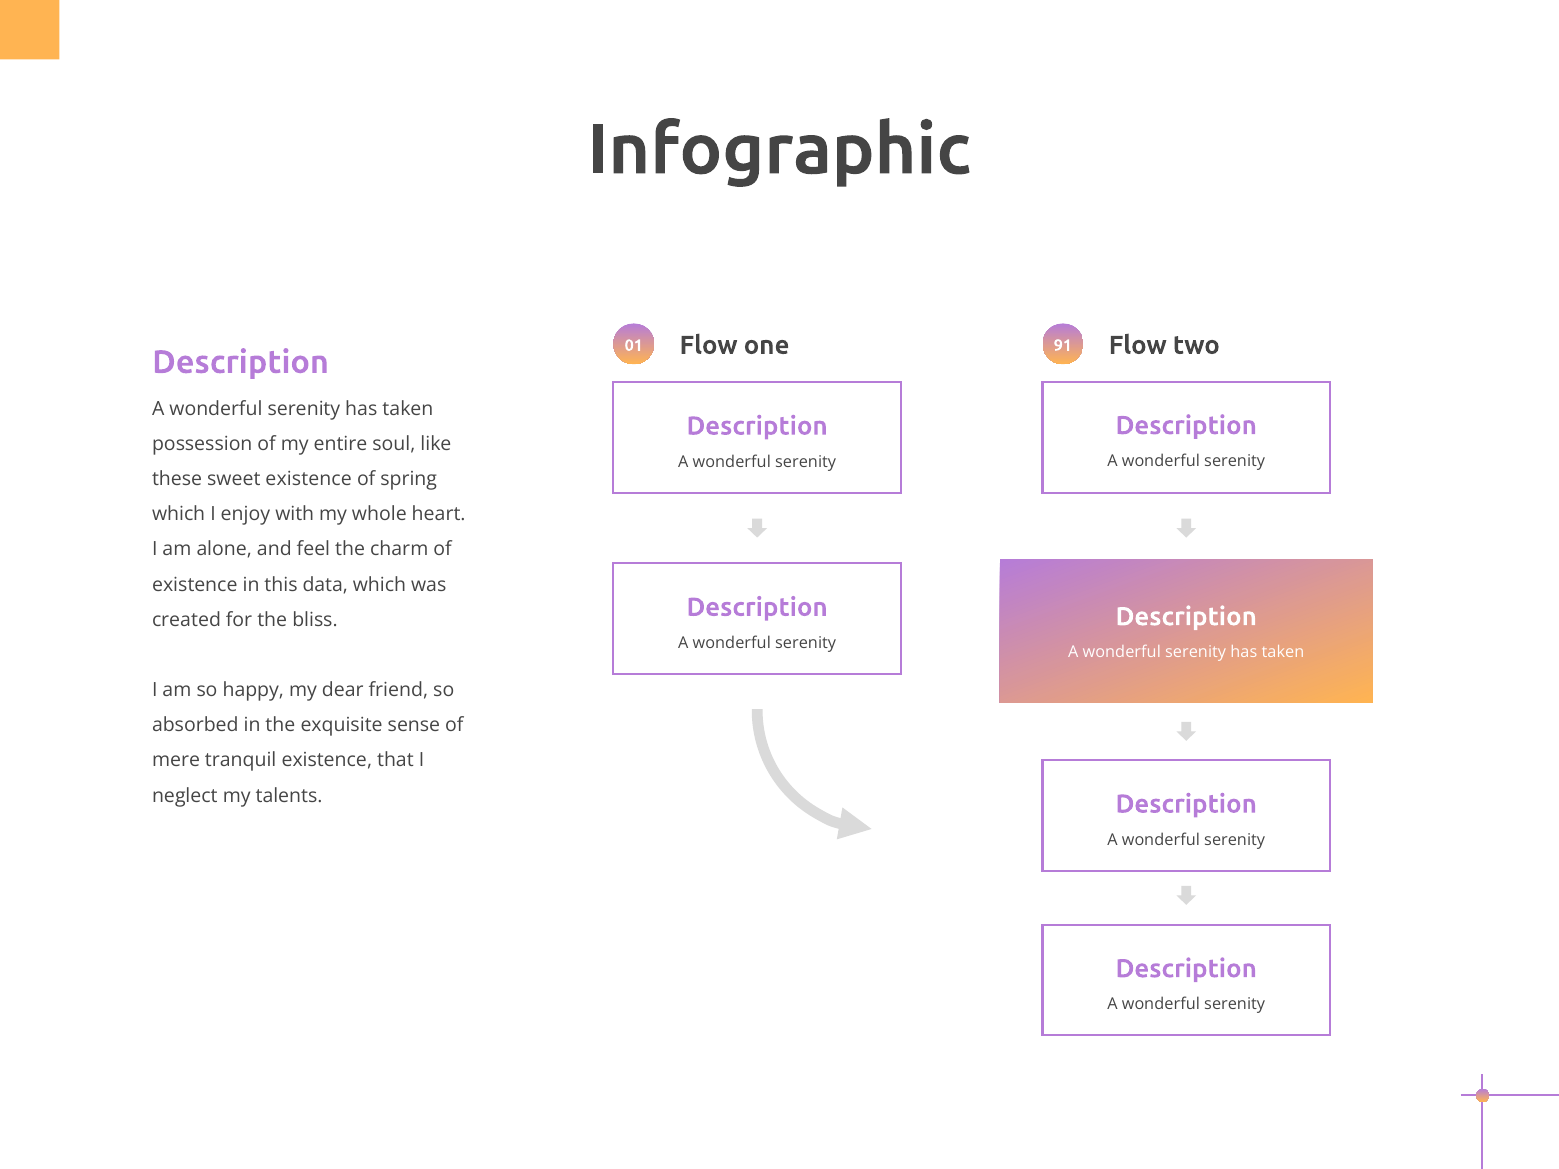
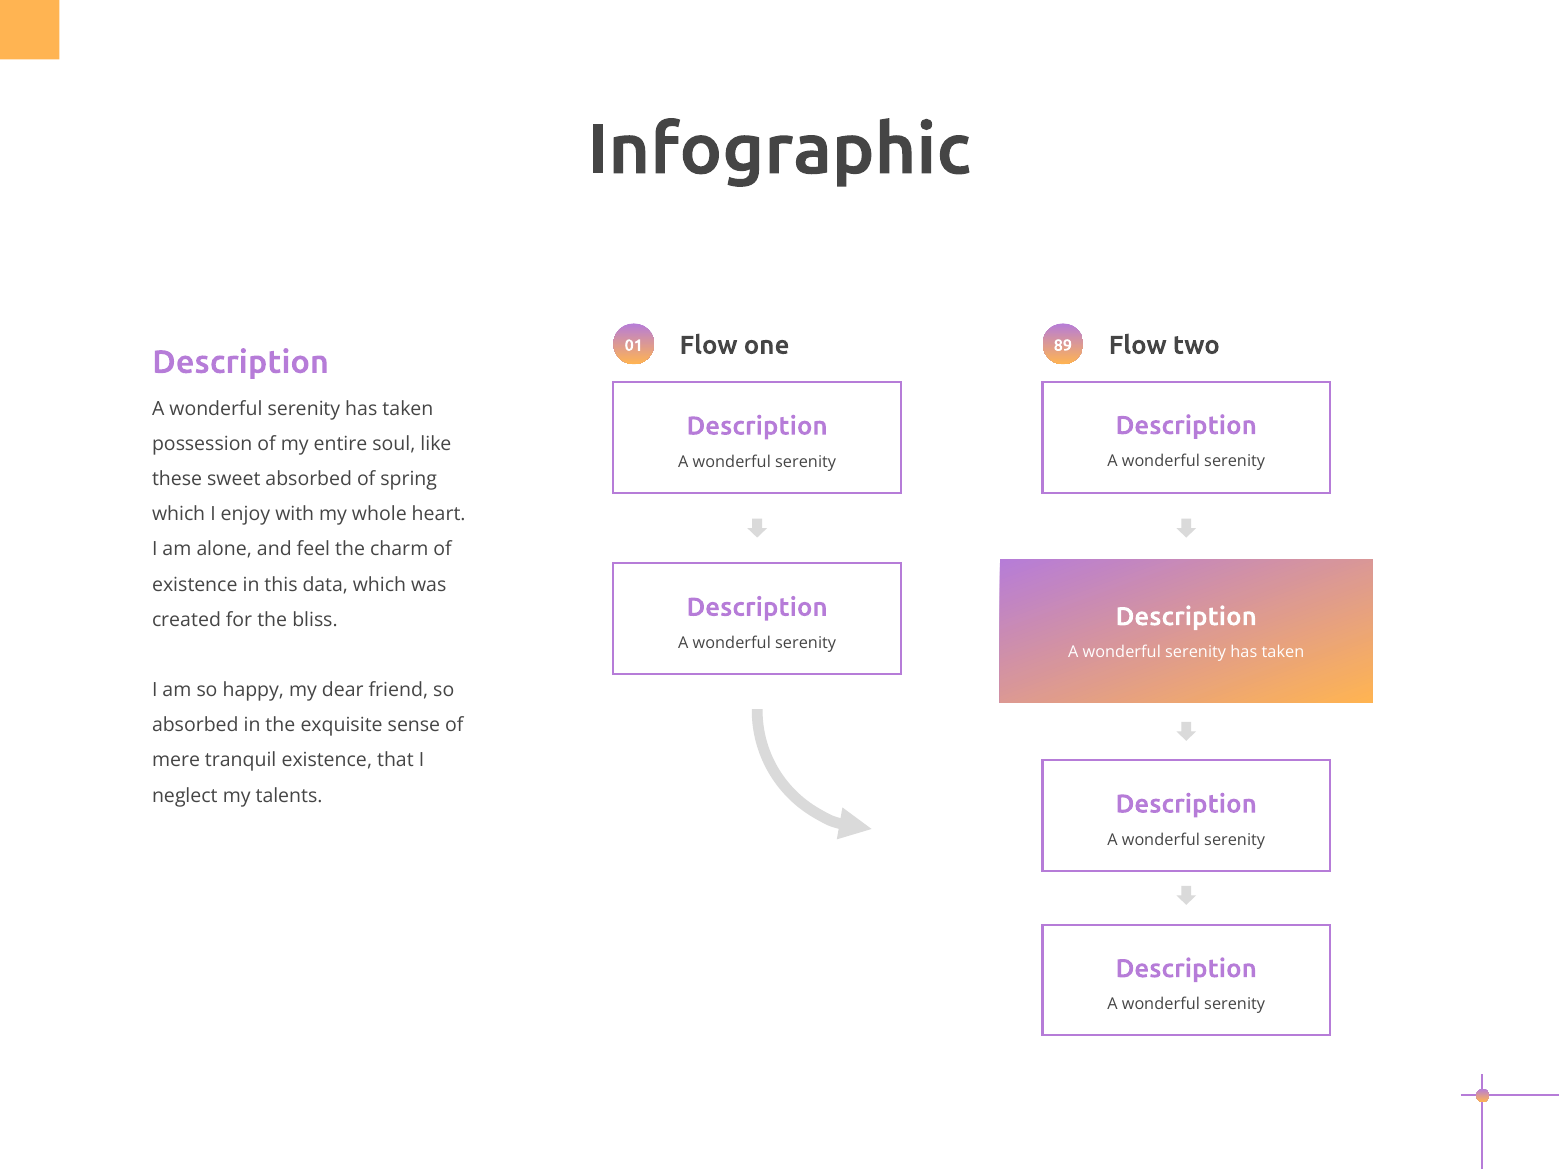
91: 91 -> 89
sweet existence: existence -> absorbed
